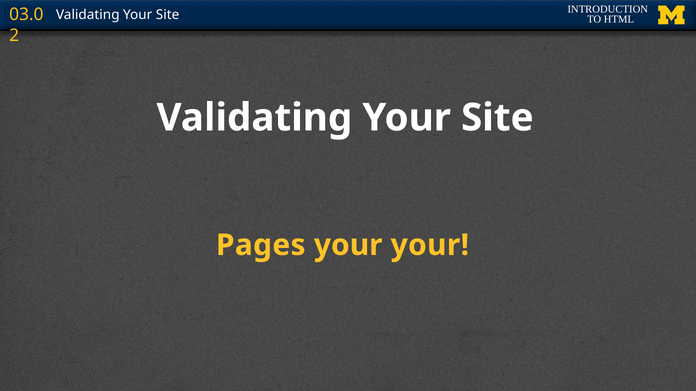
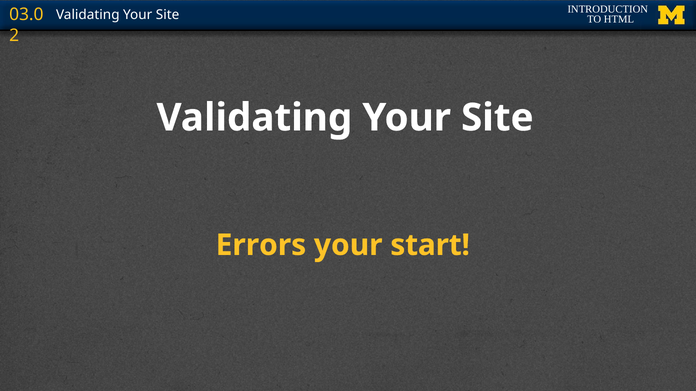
Pages: Pages -> Errors
your your: your -> start
